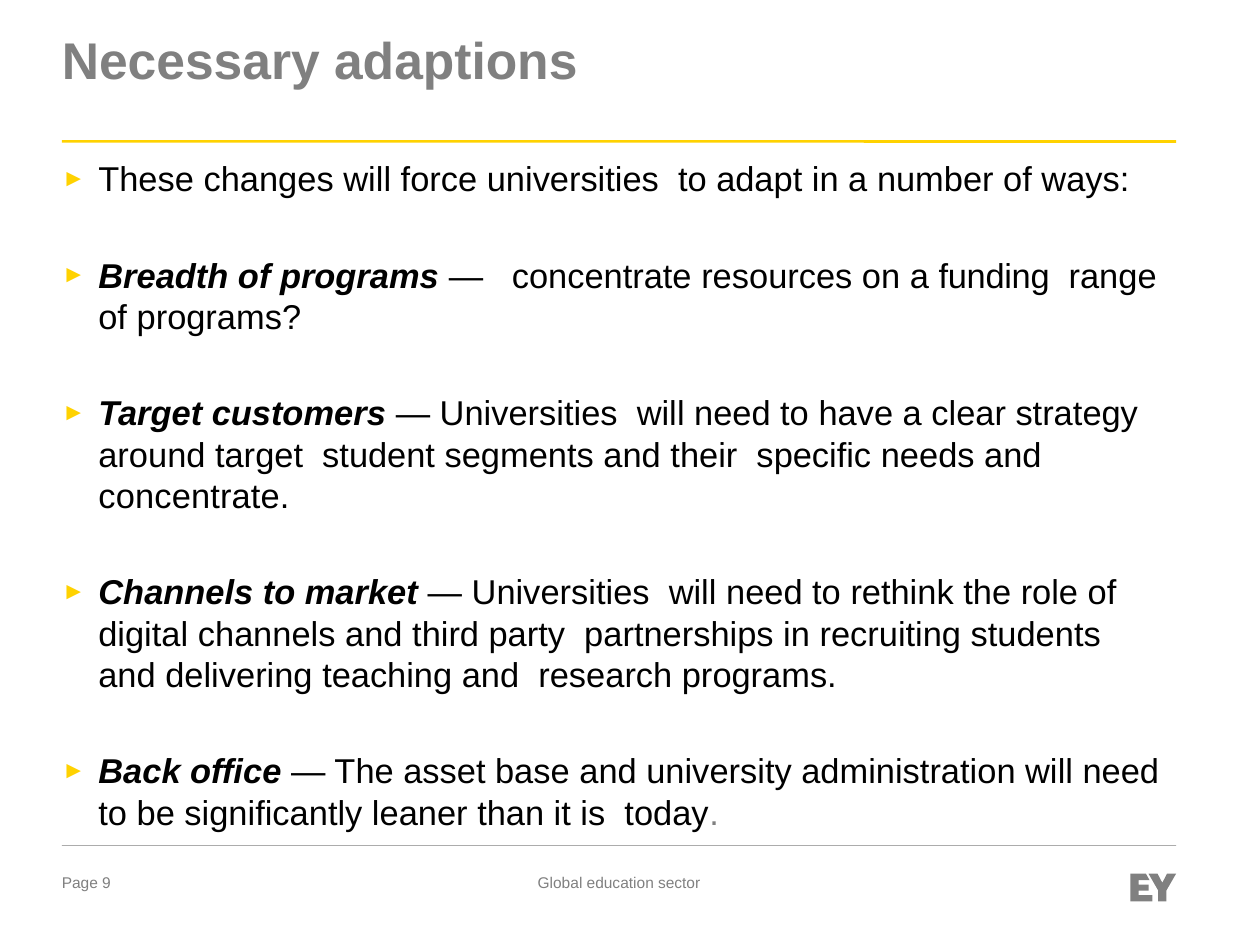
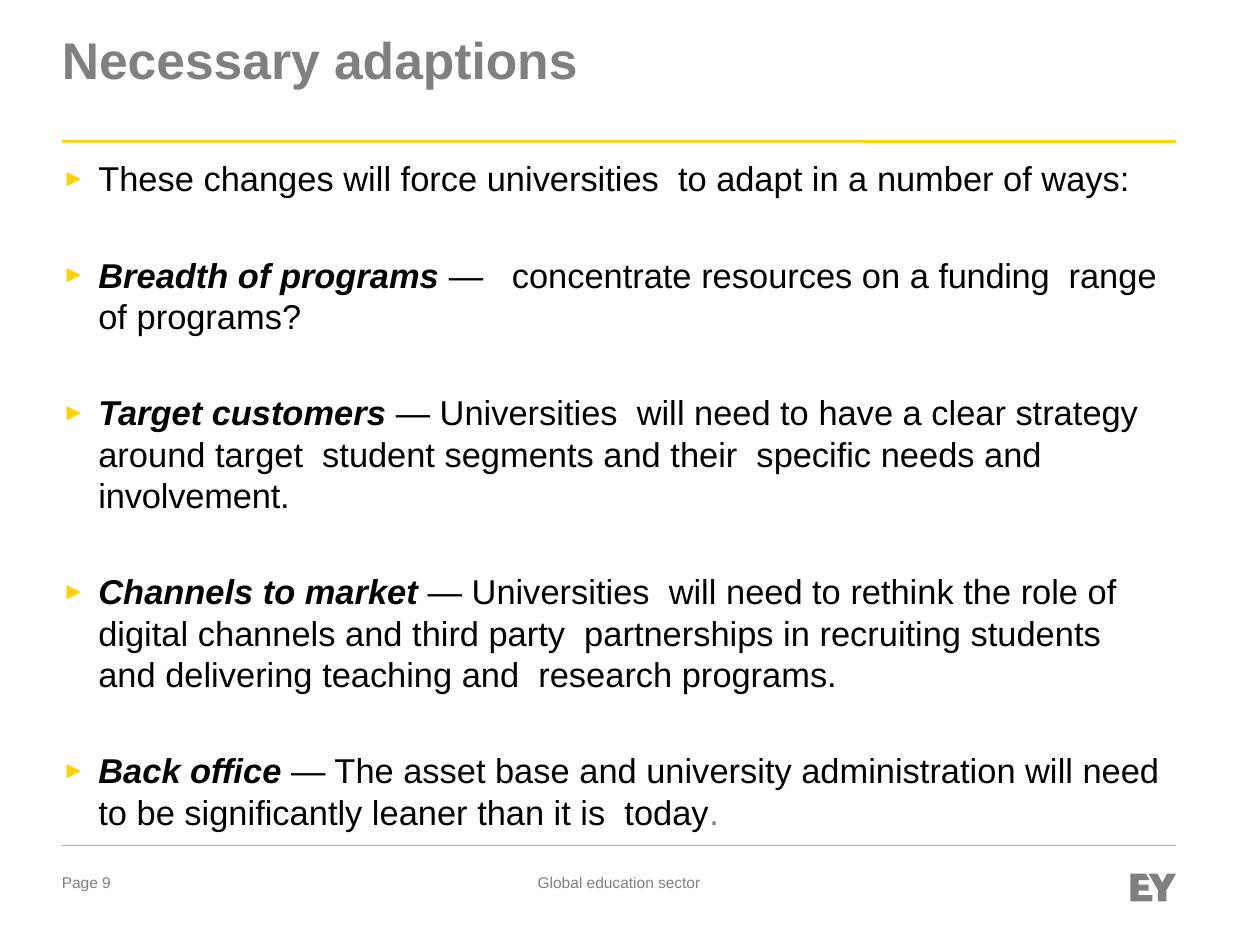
concentrate at (194, 497): concentrate -> involvement
